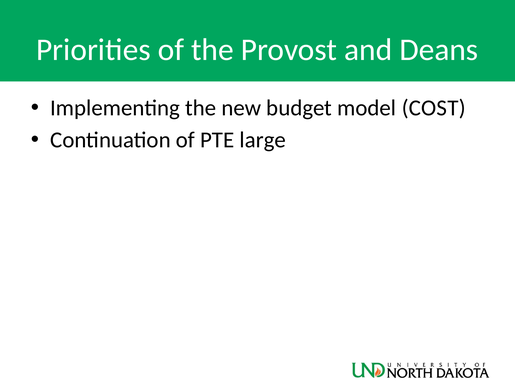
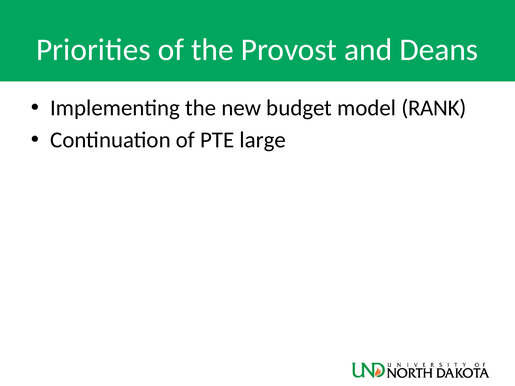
COST: COST -> RANK
